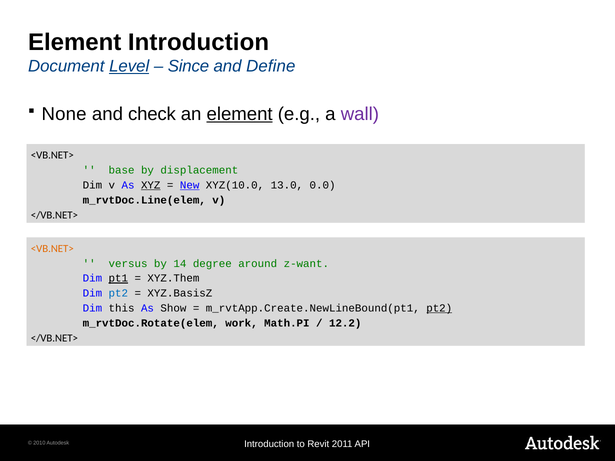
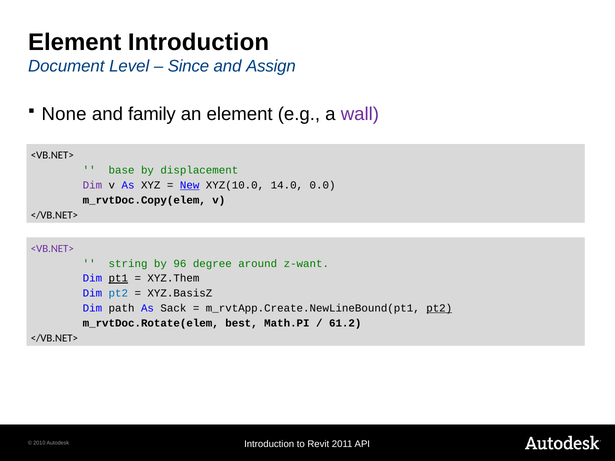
Level underline: present -> none
Define: Define -> Assign
check: check -> family
element at (240, 114) underline: present -> none
Dim at (92, 185) colour: black -> purple
XYZ underline: present -> none
13.0: 13.0 -> 14.0
m_rvtDoc.Line(elem: m_rvtDoc.Line(elem -> m_rvtDoc.Copy(elem
<VB.NET> at (52, 249) colour: orange -> purple
versus: versus -> string
14: 14 -> 96
this: this -> path
Show: Show -> Sack
work: work -> best
12.2: 12.2 -> 61.2
